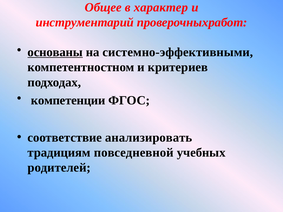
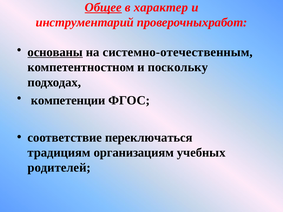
Общее underline: none -> present
системно-эффективными: системно-эффективными -> системно-отечественным
критериев: критериев -> поскольку
анализировать: анализировать -> переключаться
повседневной: повседневной -> организациям
